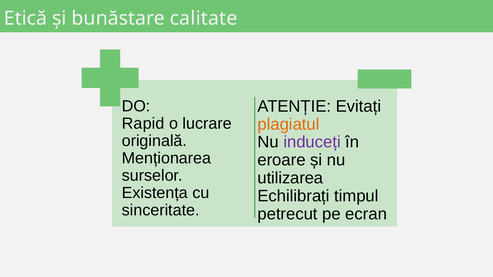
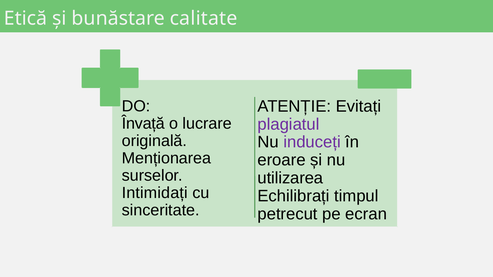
Rapid: Rapid -> Învață
plagiatul colour: orange -> purple
Existența: Existența -> Intimidați
